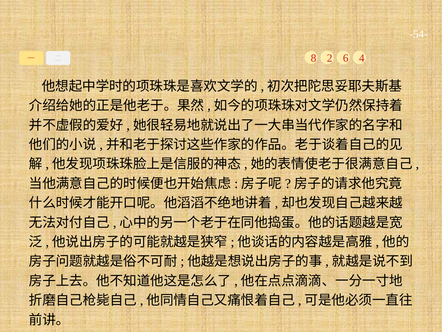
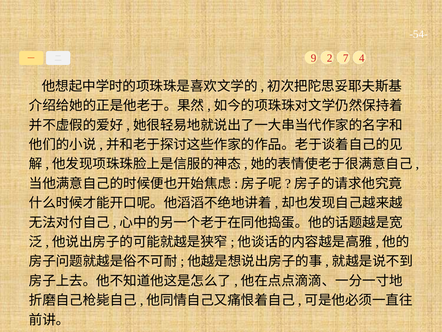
8: 8 -> 9
6: 6 -> 7
